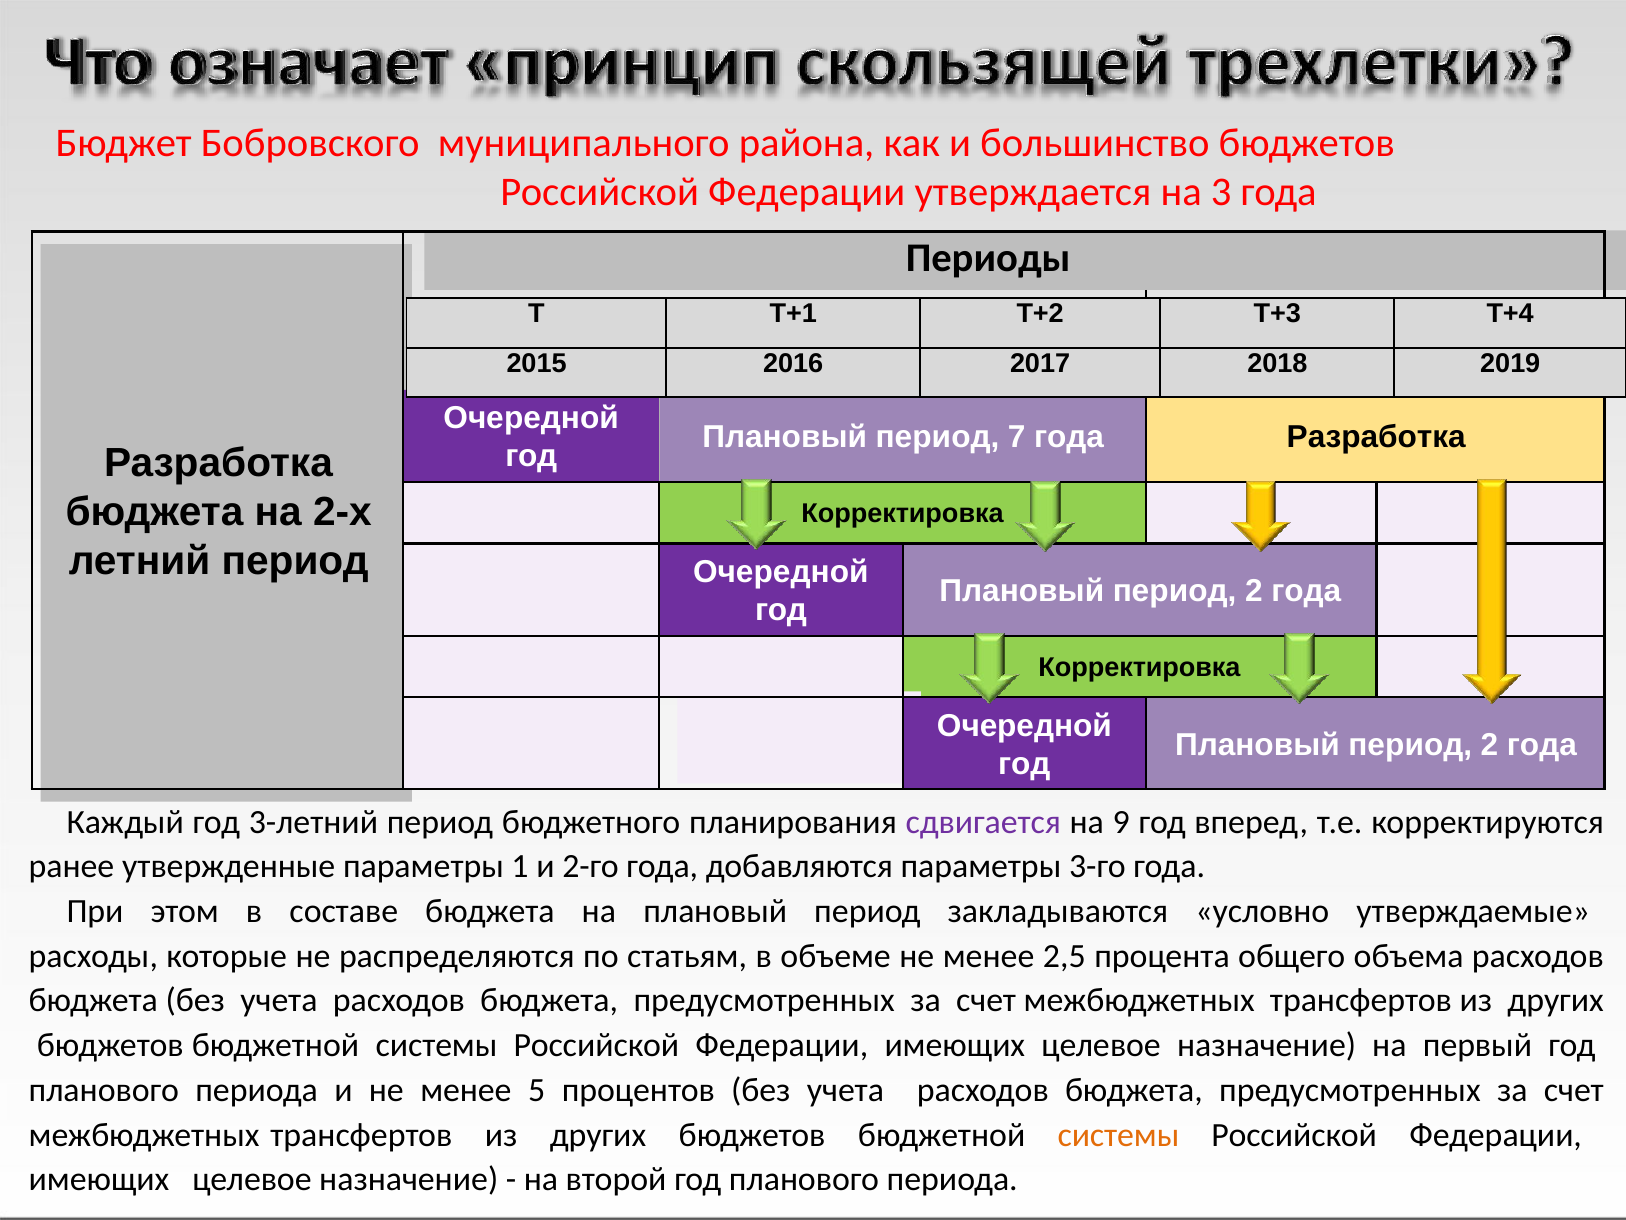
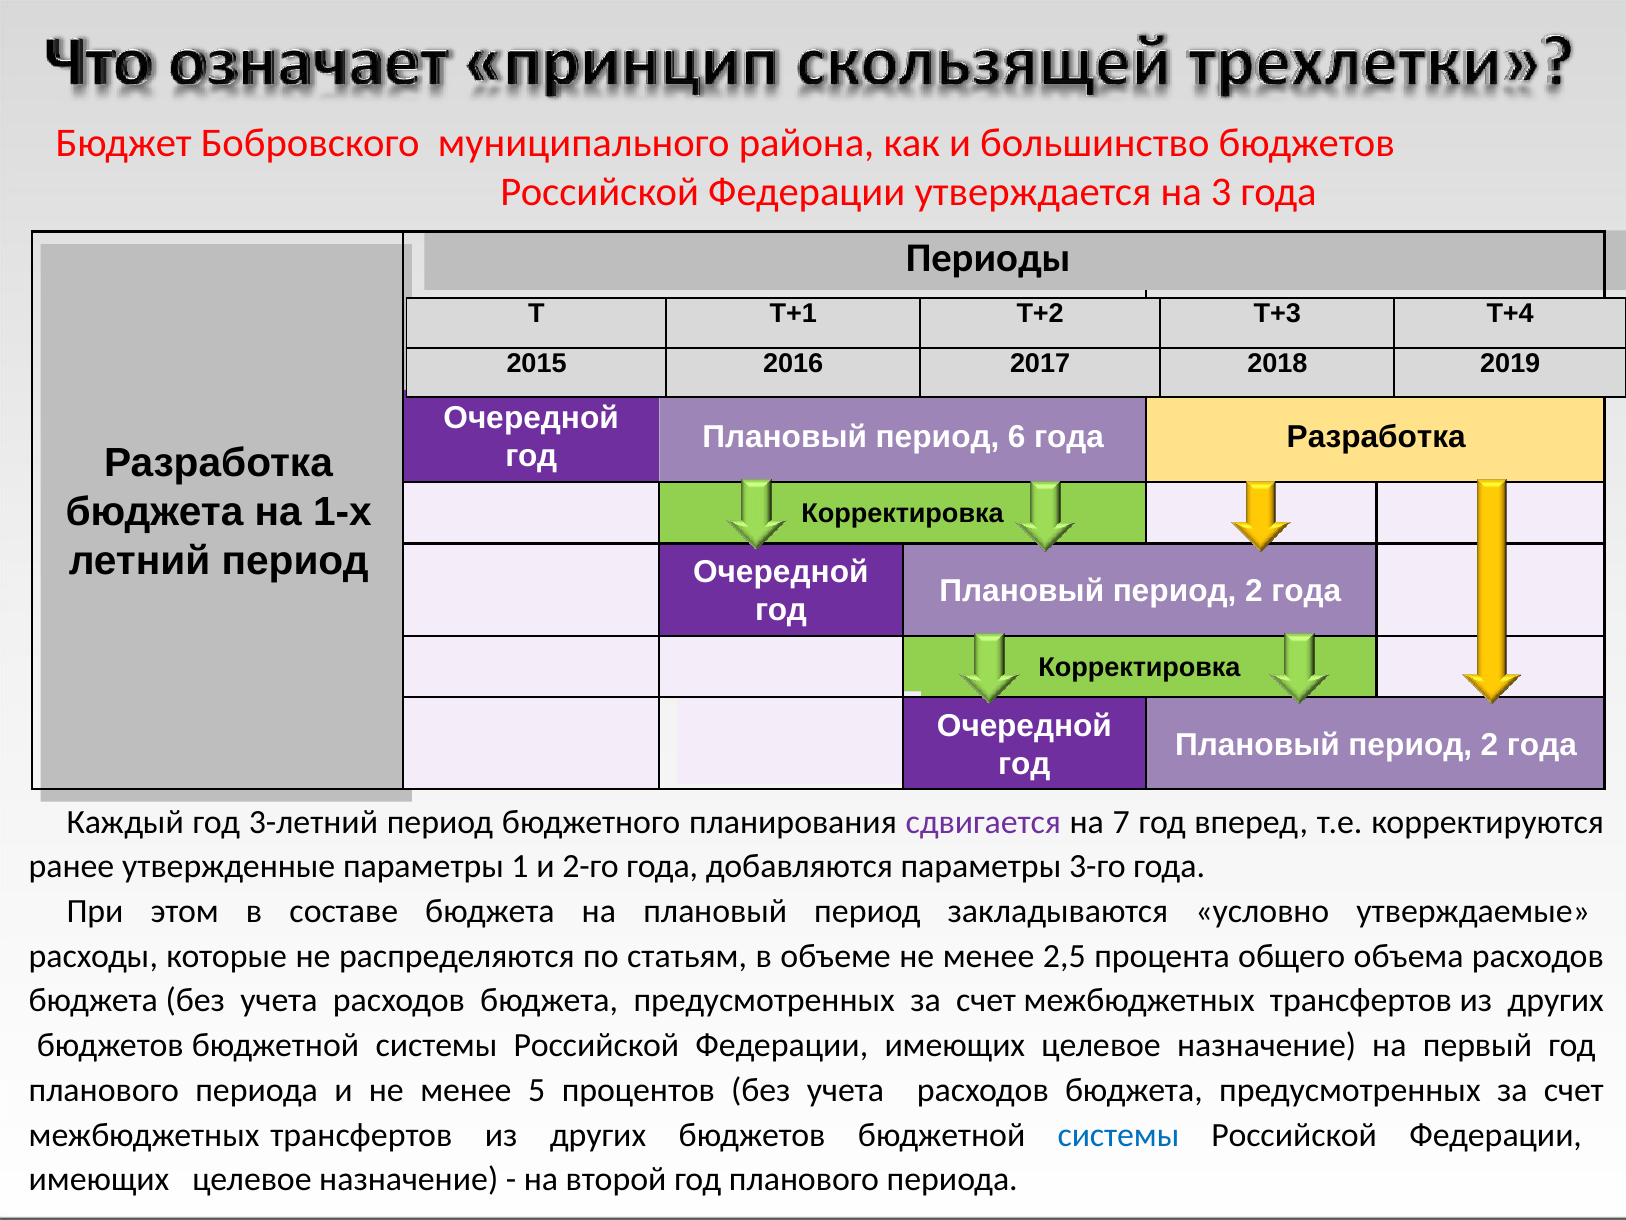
7: 7 -> 6
2-х: 2-х -> 1-х
9: 9 -> 7
системы at (1118, 1134) colour: orange -> blue
